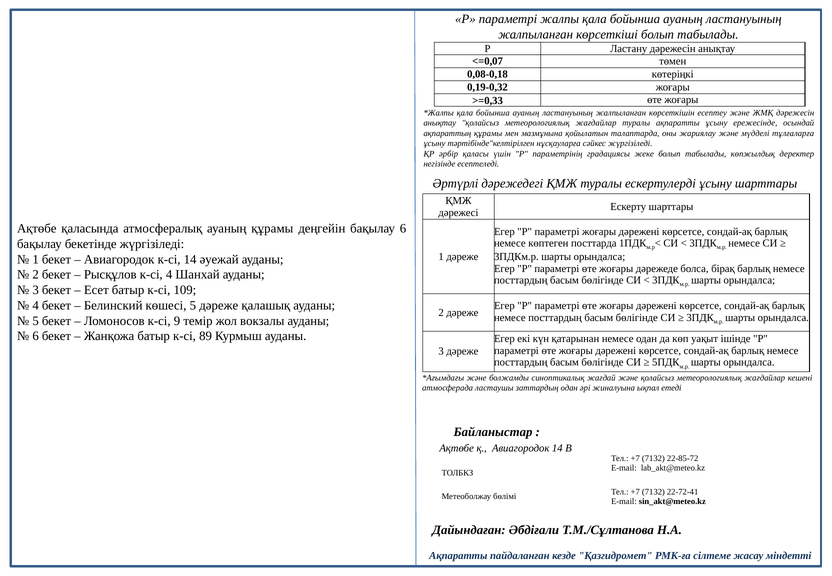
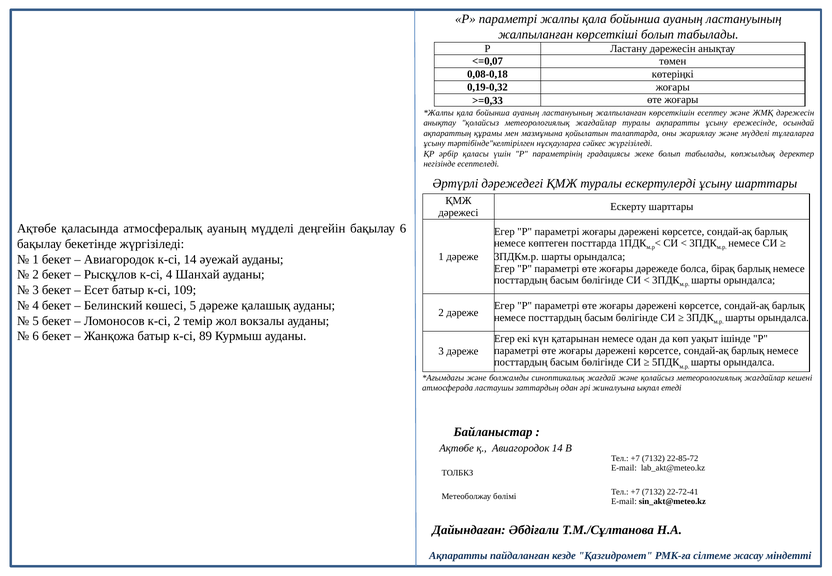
ауаның құрамы: құрамы -> мүдделі
к-сі 9: 9 -> 2
